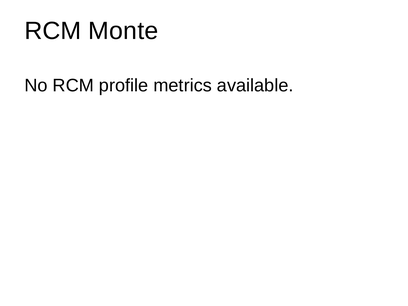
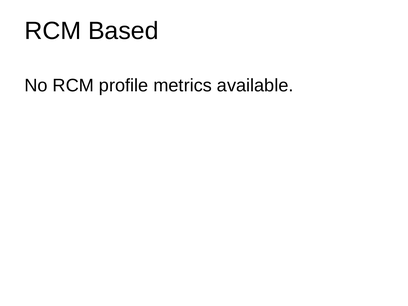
Monte: Monte -> Based
